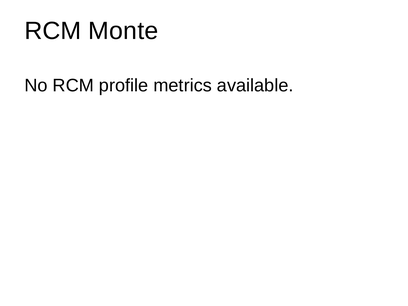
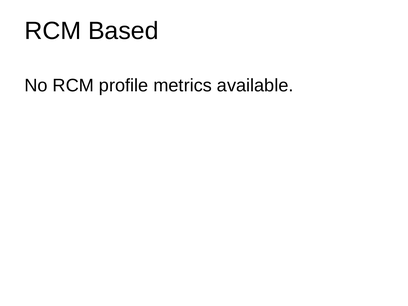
Monte: Monte -> Based
